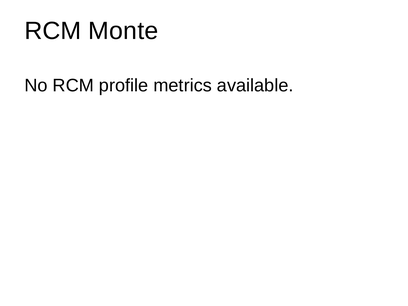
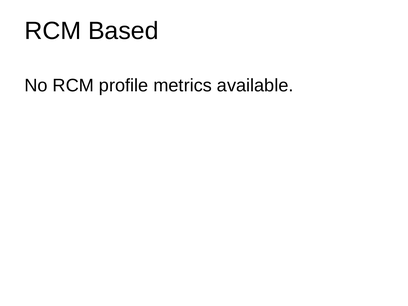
Monte: Monte -> Based
